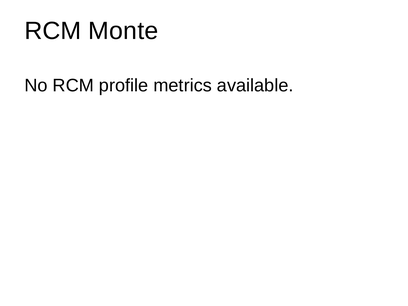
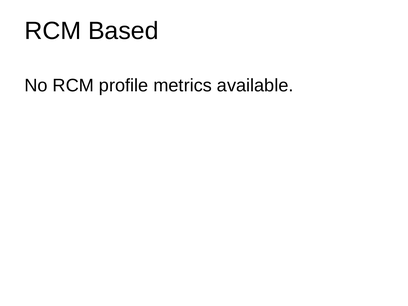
Monte: Monte -> Based
